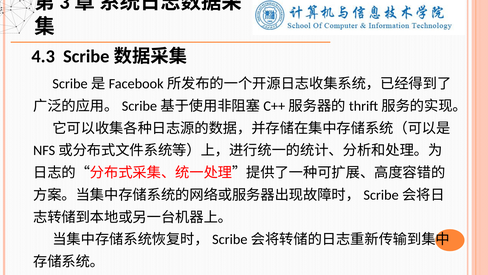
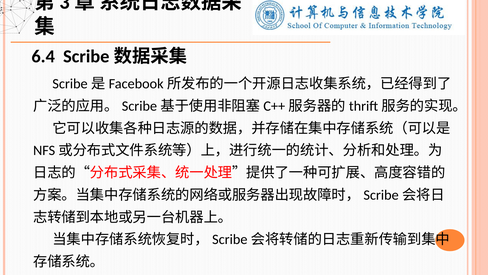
4.3: 4.3 -> 6.4
